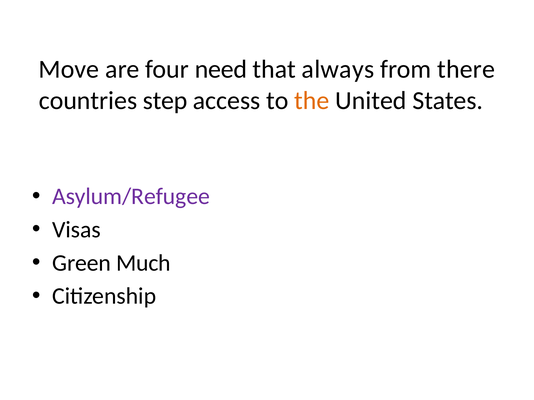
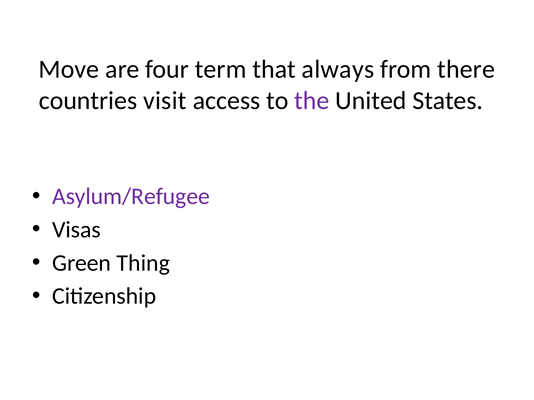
need: need -> term
step: step -> visit
the colour: orange -> purple
Much: Much -> Thing
